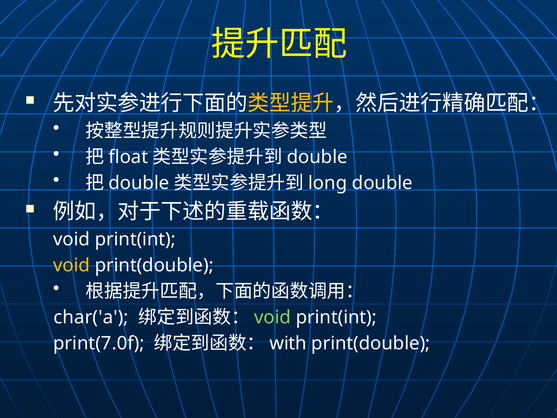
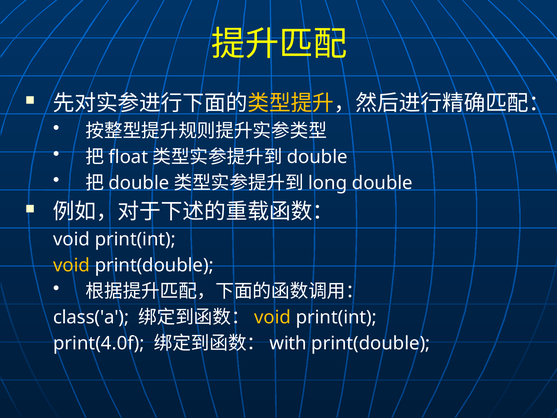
char('a: char('a -> class('a
void at (273, 317) colour: light green -> yellow
print(7.0f: print(7.0f -> print(4.0f
